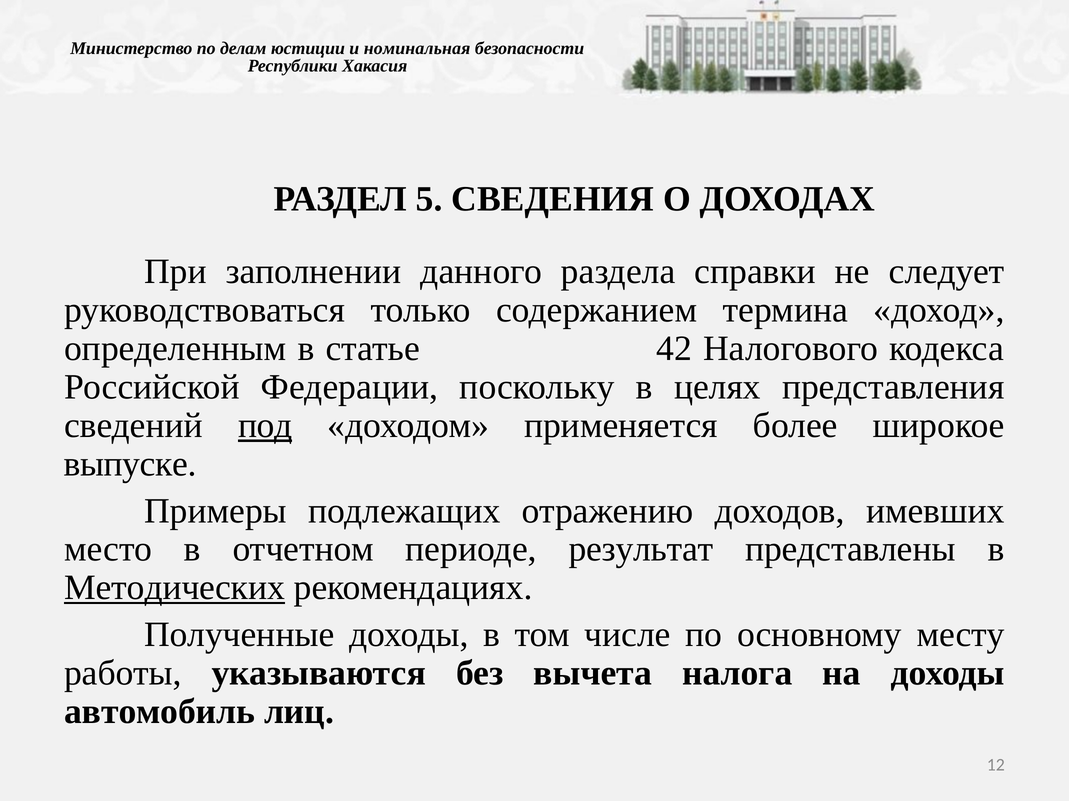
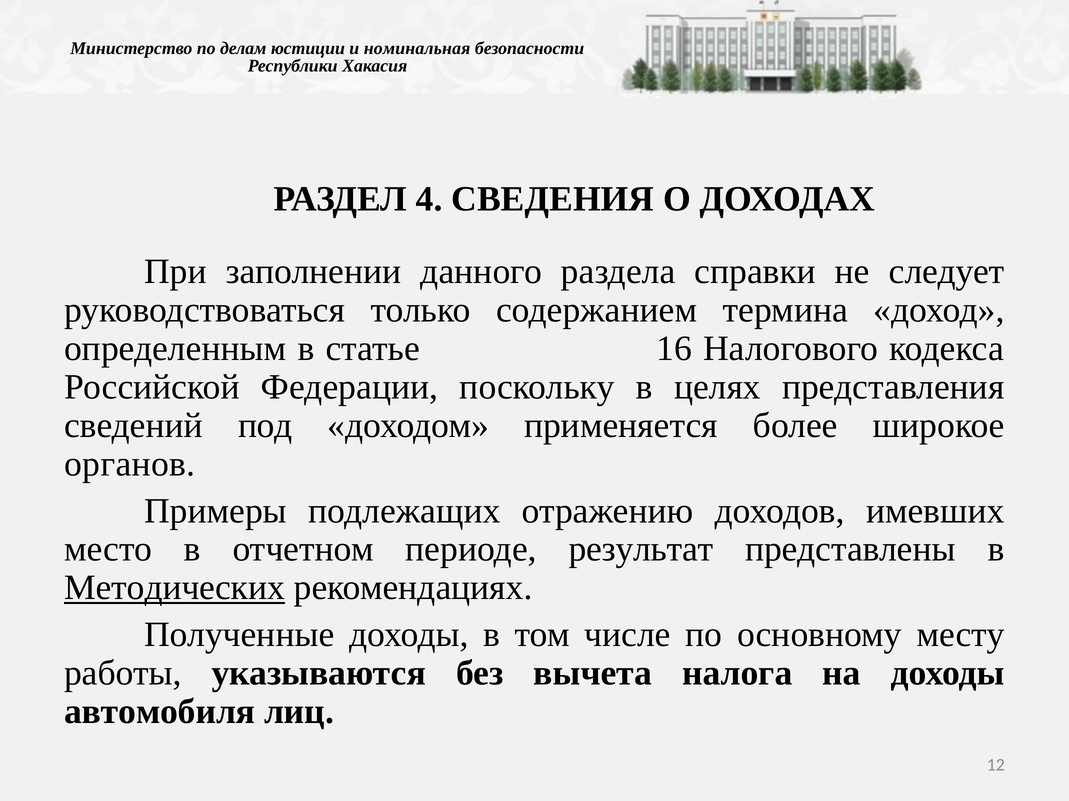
5: 5 -> 4
42: 42 -> 16
под underline: present -> none
выпуске: выпуске -> органов
автомобиль: автомобиль -> автомобиля
